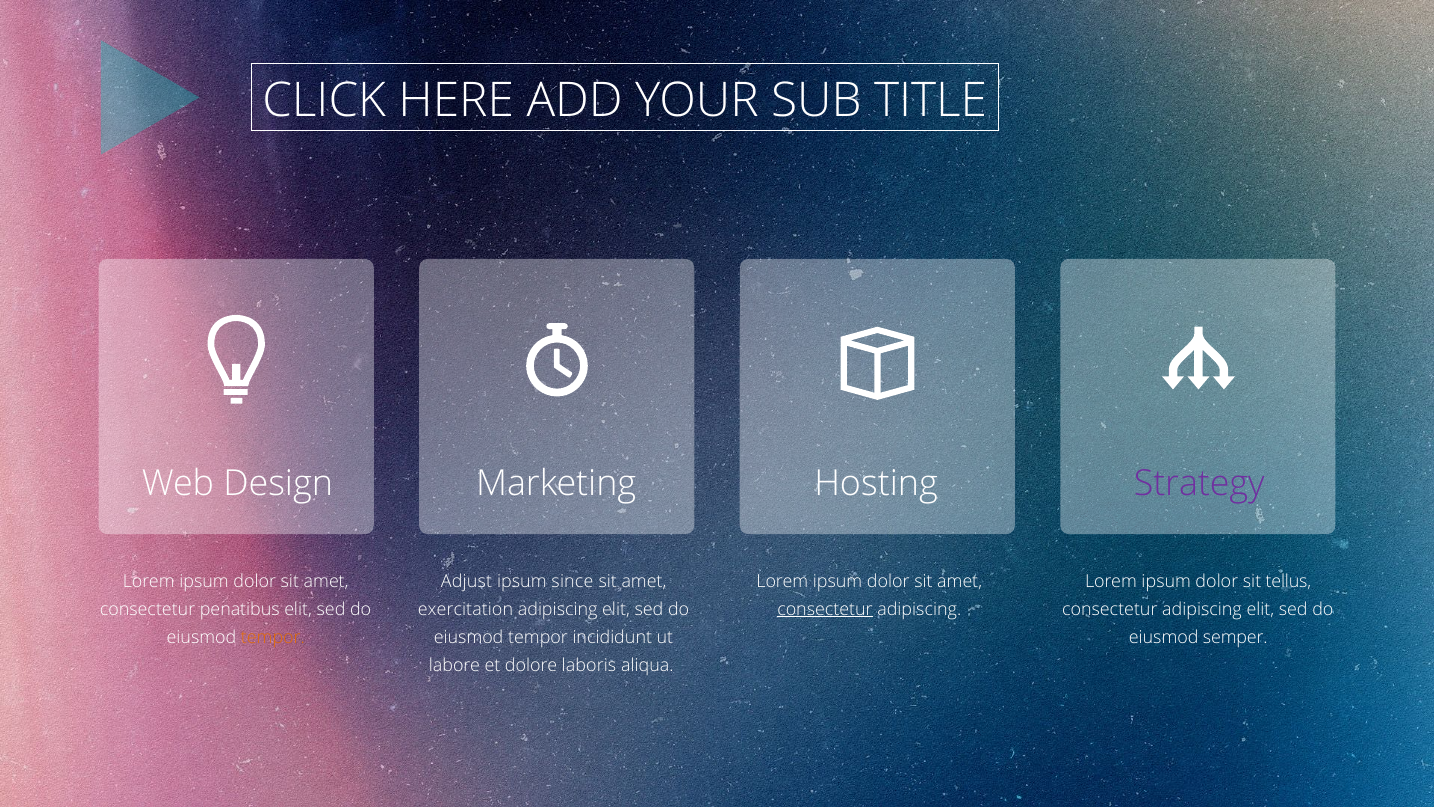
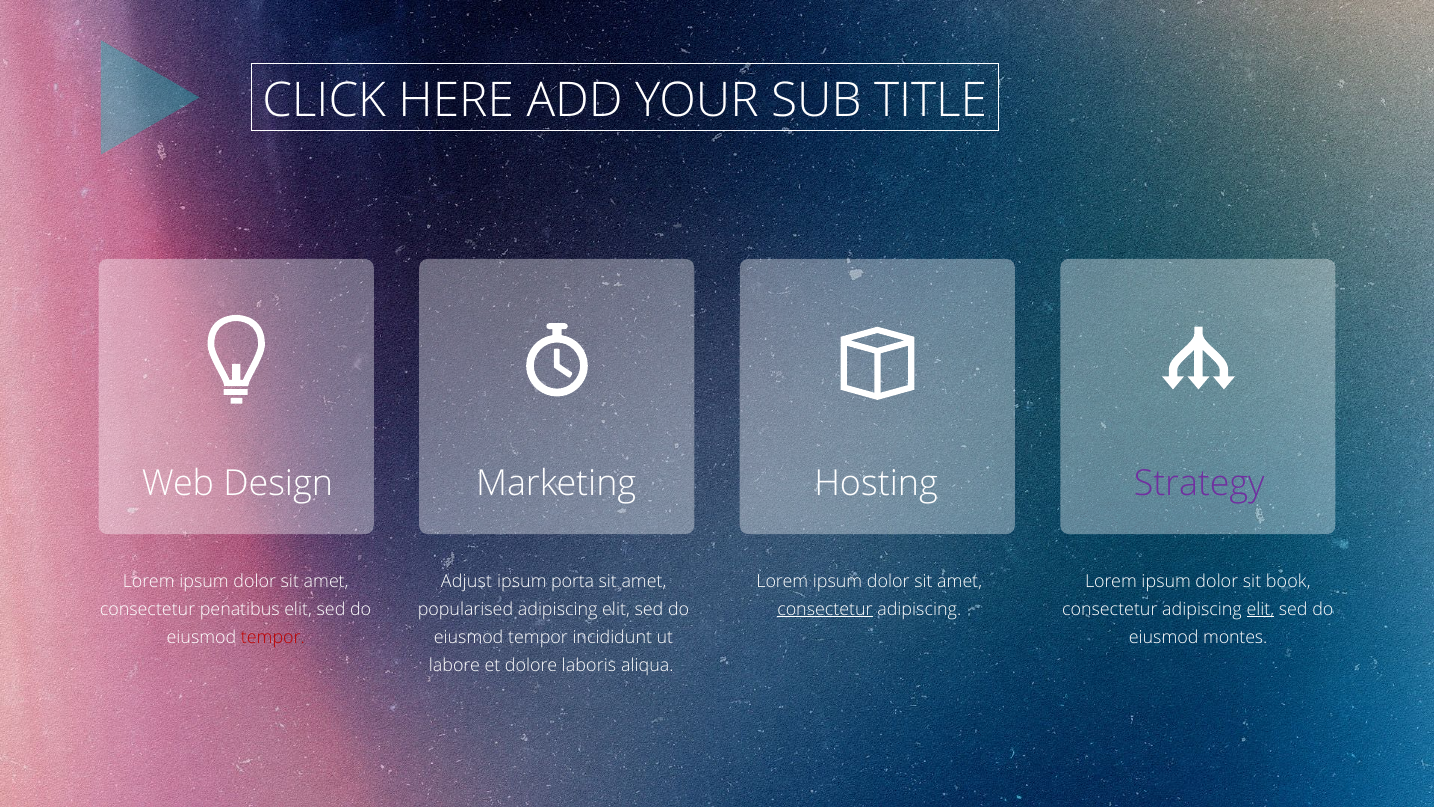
since: since -> porta
tellus: tellus -> book
exercitation: exercitation -> popularised
elit at (1260, 609) underline: none -> present
tempor at (273, 637) colour: orange -> red
semper: semper -> montes
